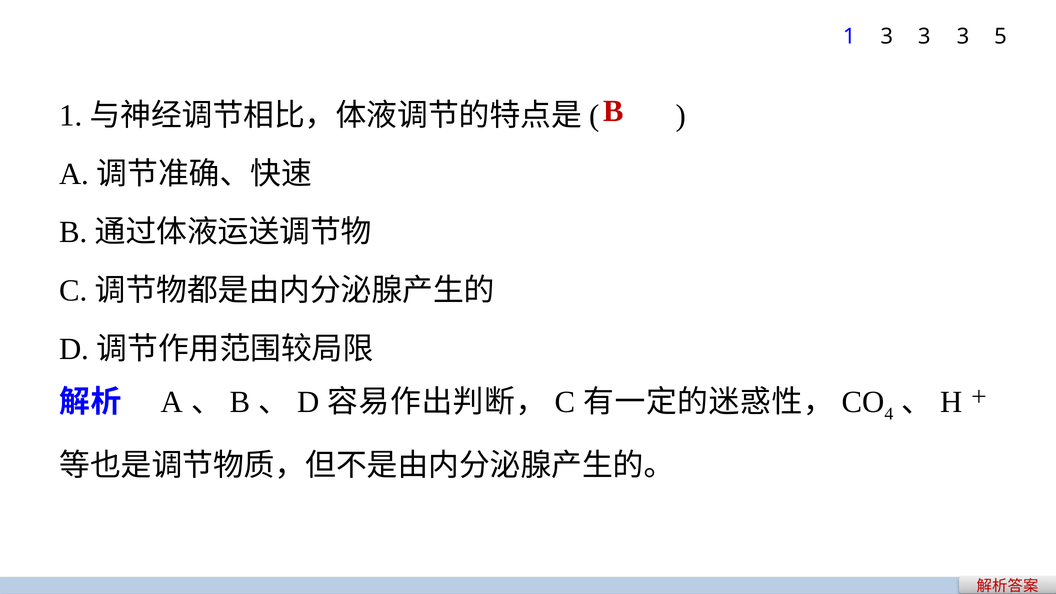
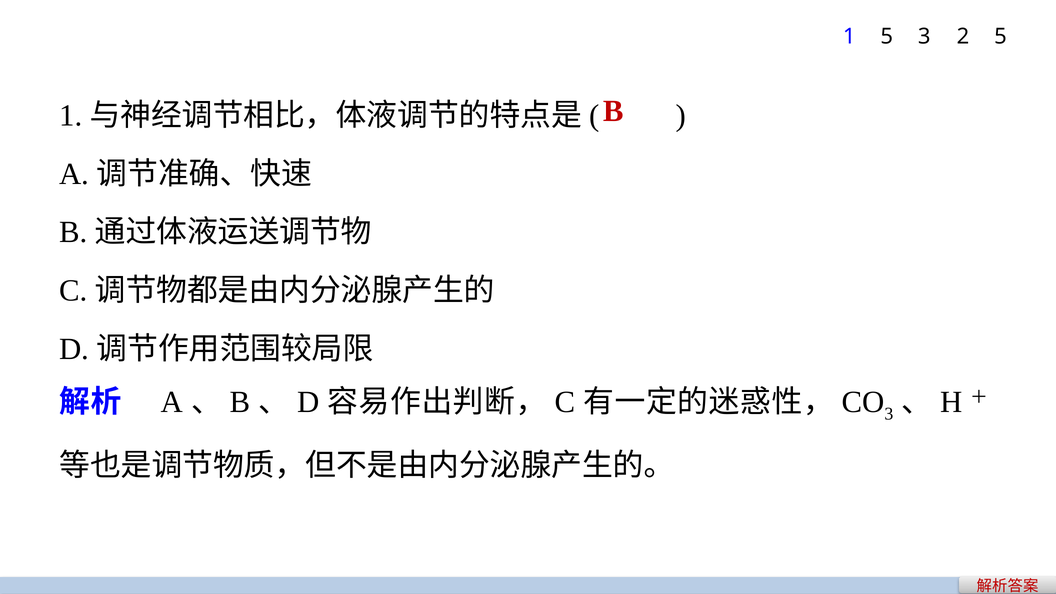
1 3: 3 -> 5
3 at (963, 37): 3 -> 2
4 at (889, 414): 4 -> 3
